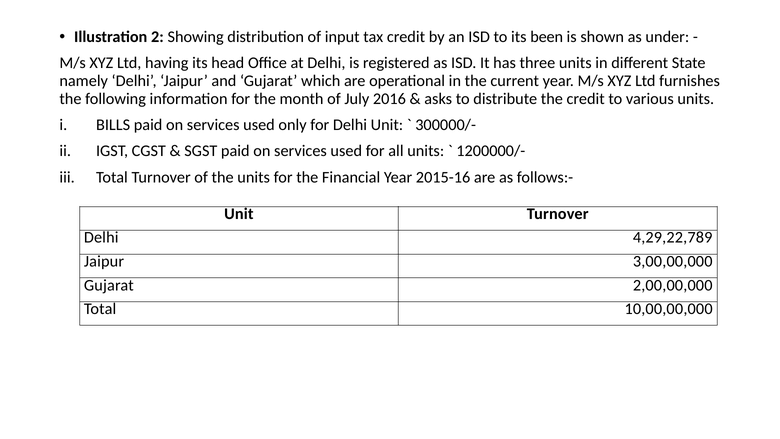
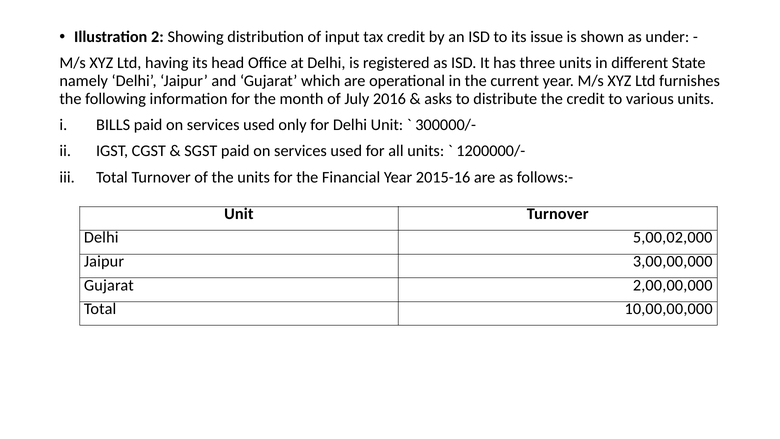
been: been -> issue
4,29,22,789: 4,29,22,789 -> 5,00,02,000
